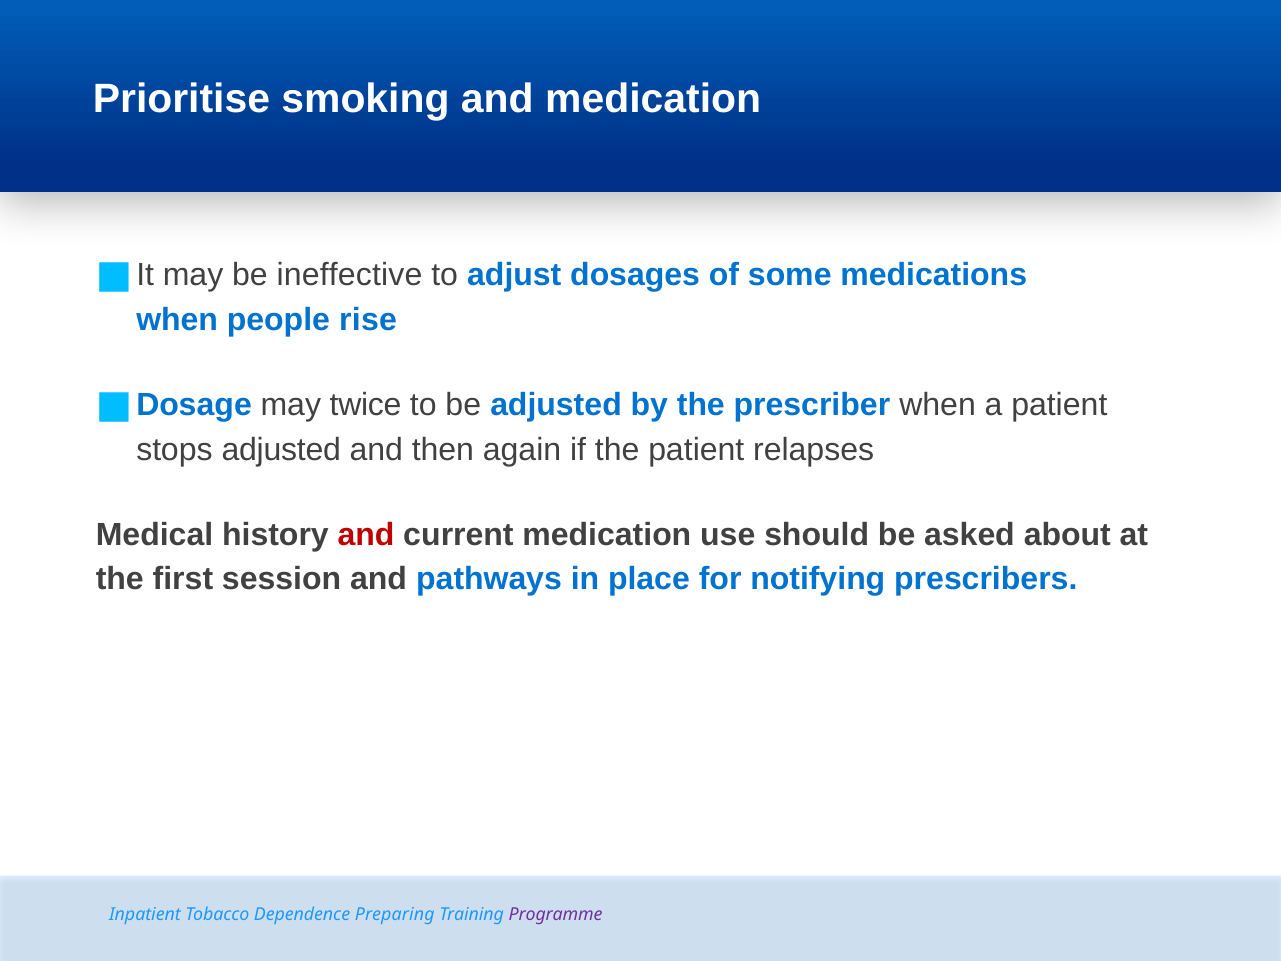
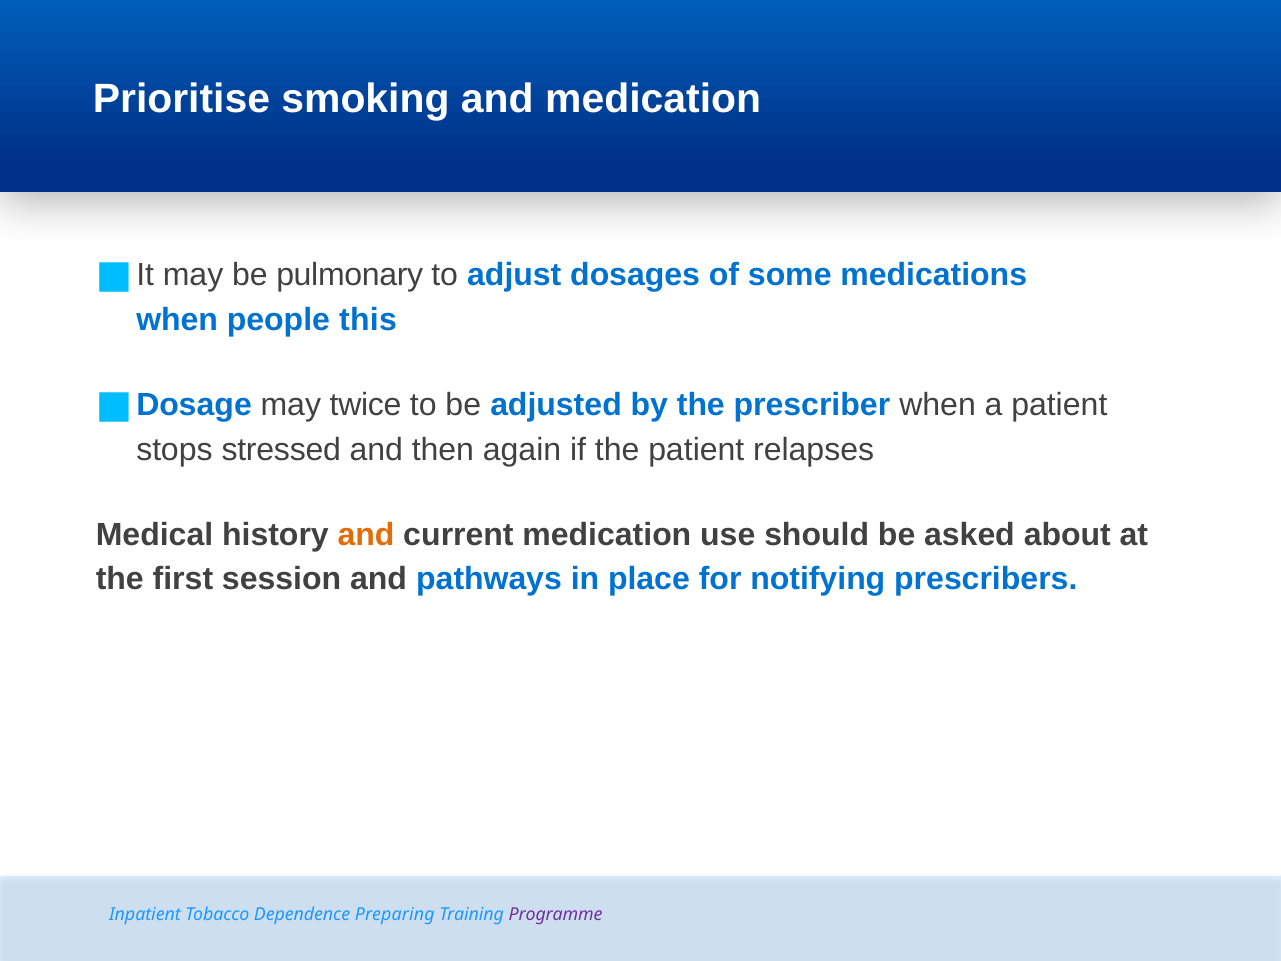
ineffective: ineffective -> pulmonary
rise: rise -> this
stops adjusted: adjusted -> stressed
and at (366, 535) colour: red -> orange
